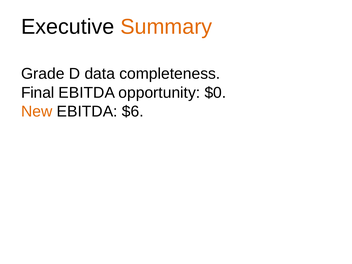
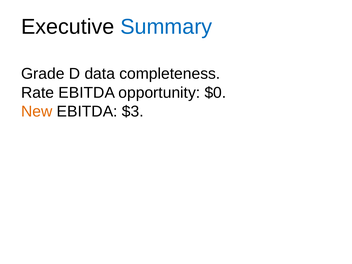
Summary colour: orange -> blue
Final: Final -> Rate
$6: $6 -> $3
